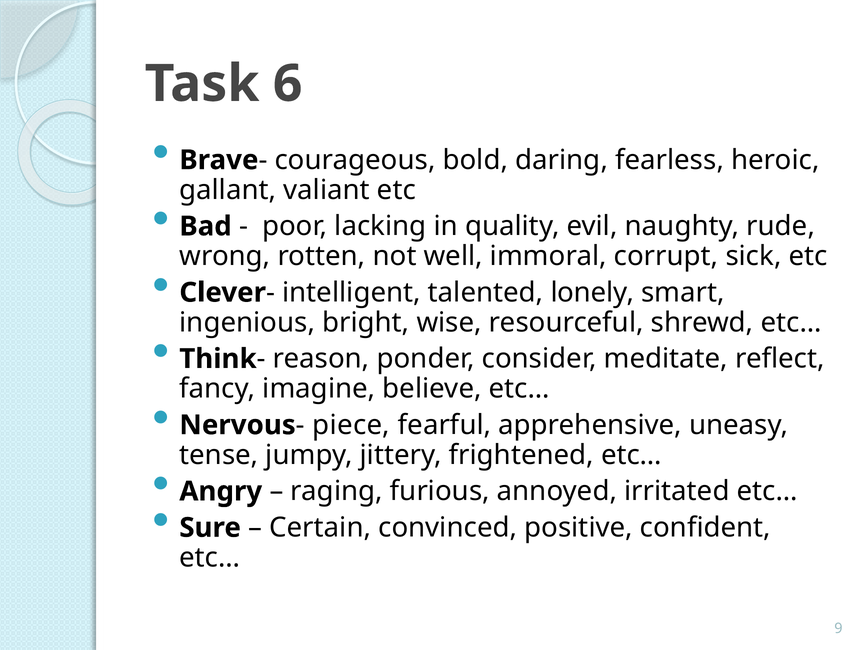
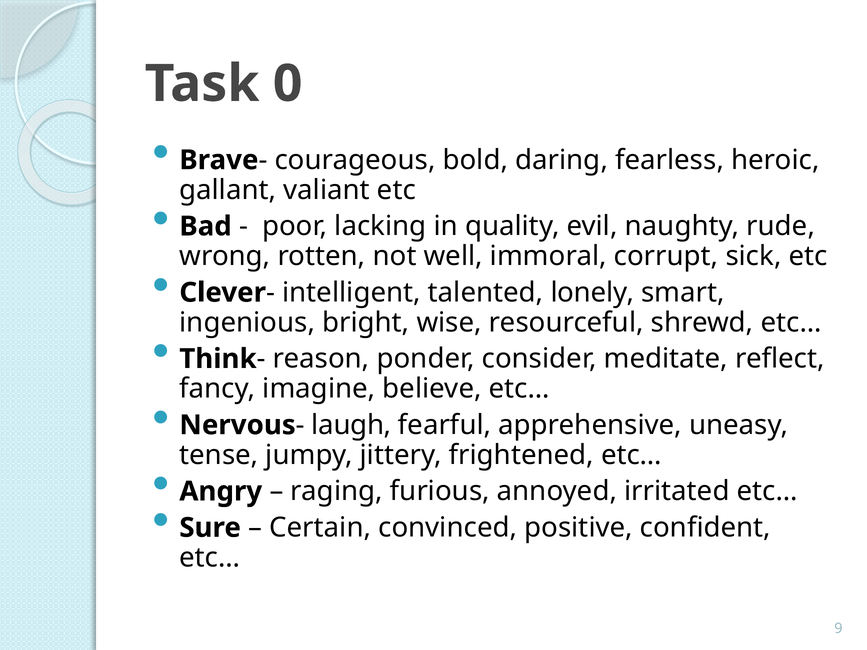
6: 6 -> 0
piece: piece -> laugh
